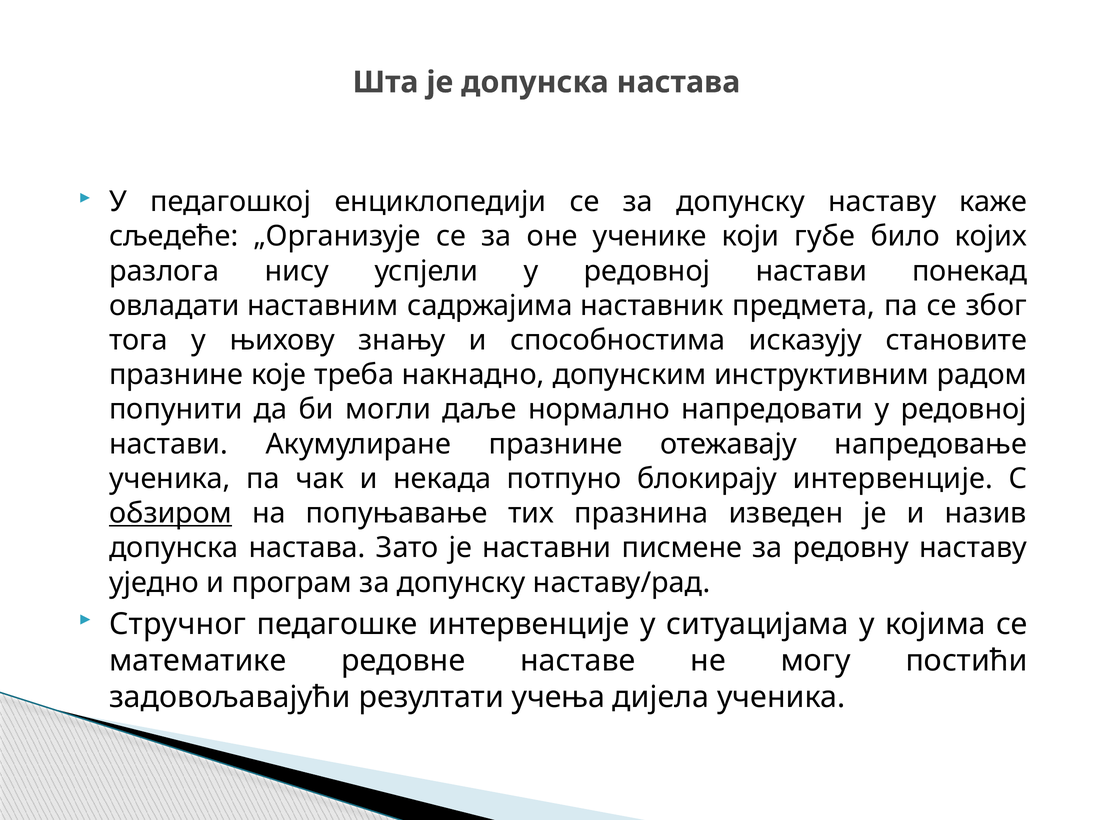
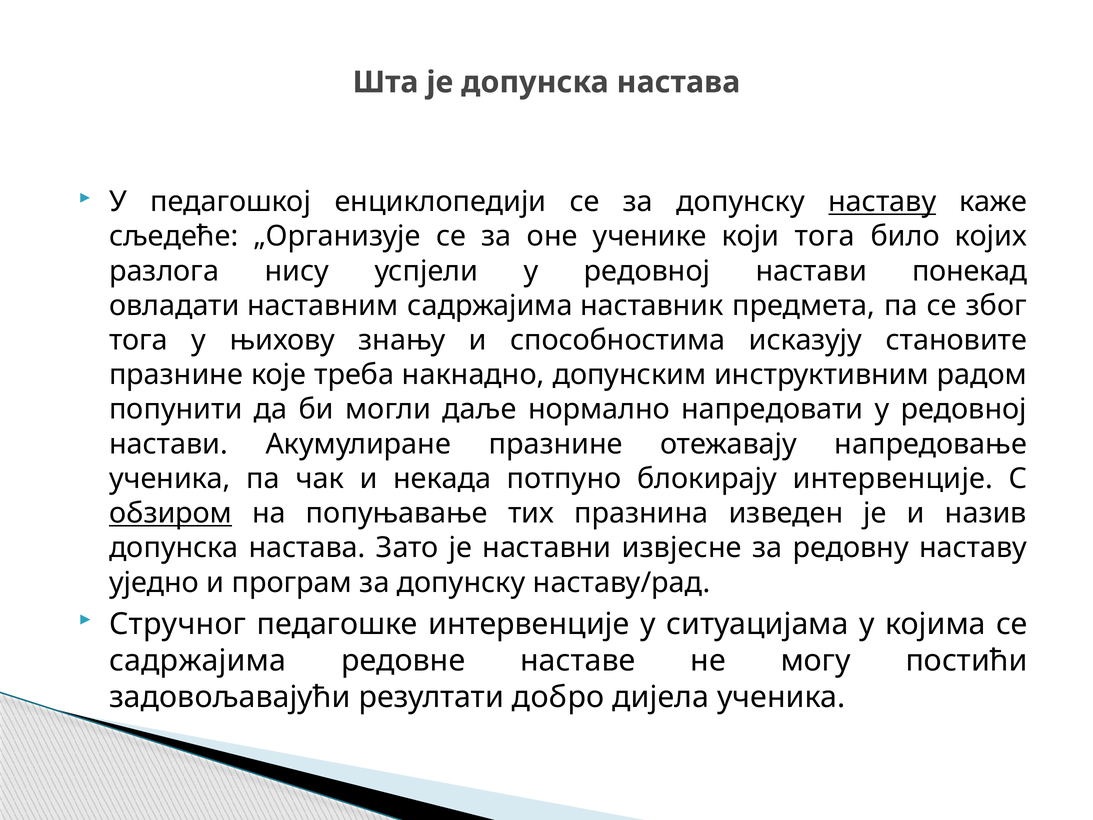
наставу at (882, 202) underline: none -> present
који губе: губе -> тога
писмене: писмене -> извјесне
математике at (198, 660): математике -> садржајима
учeња: учeња -> добро
